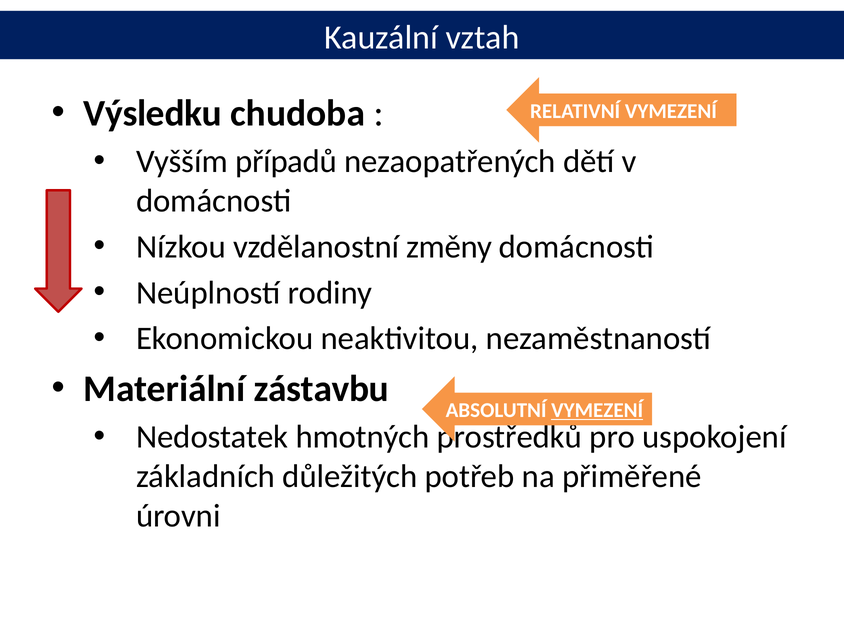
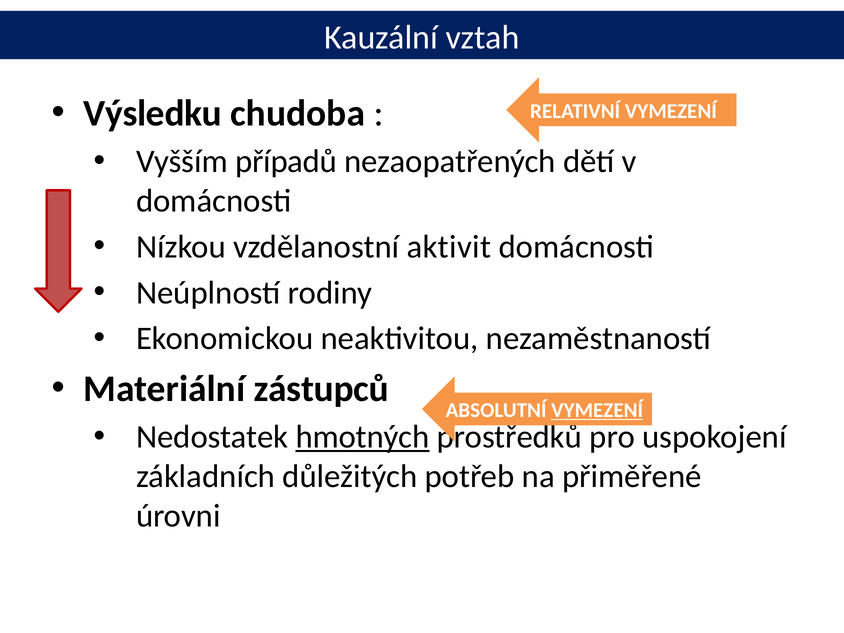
změny: změny -> aktivit
zástavbu: zástavbu -> zástupců
hmotných underline: none -> present
